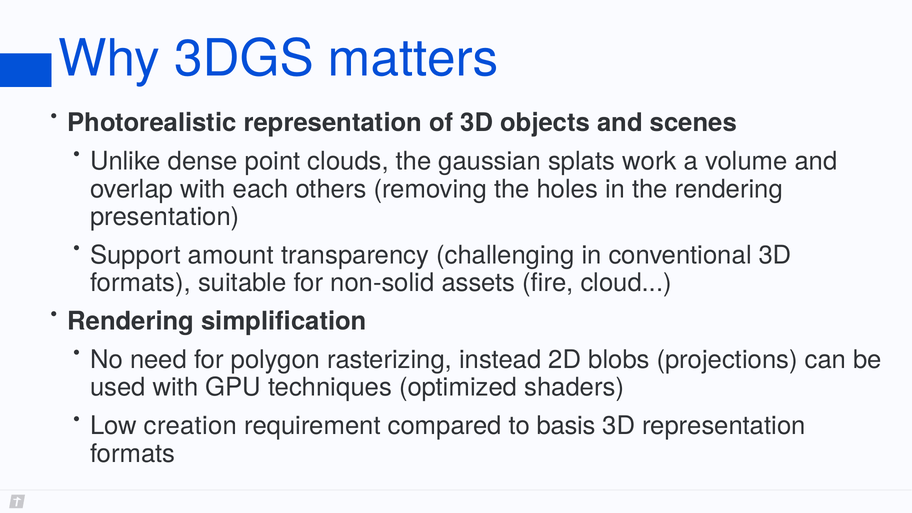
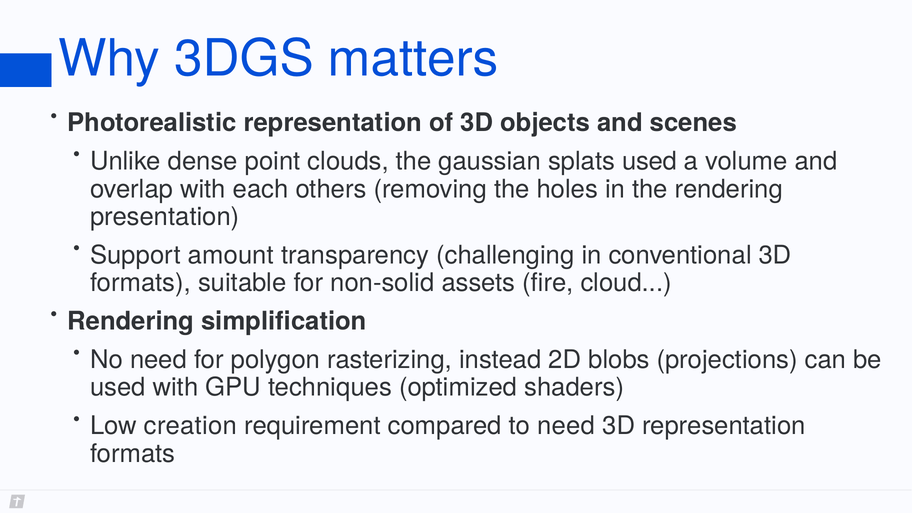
splats work: work -> used
to basis: basis -> need
